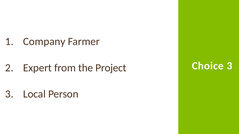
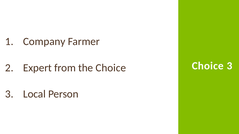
the Project: Project -> Choice
